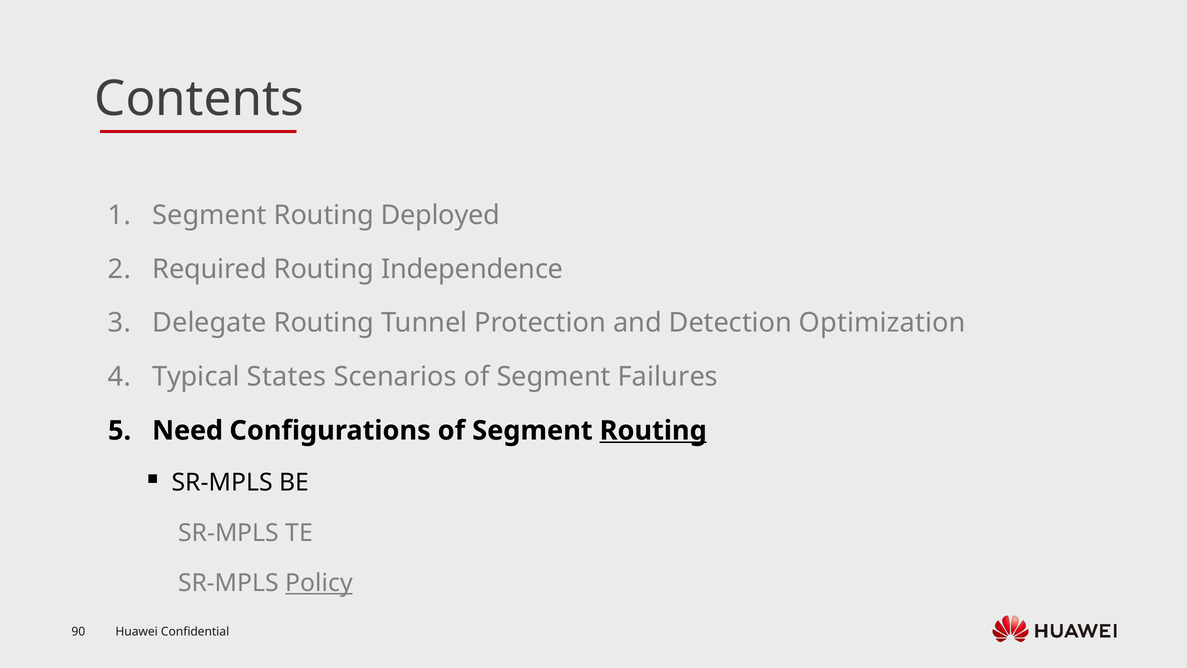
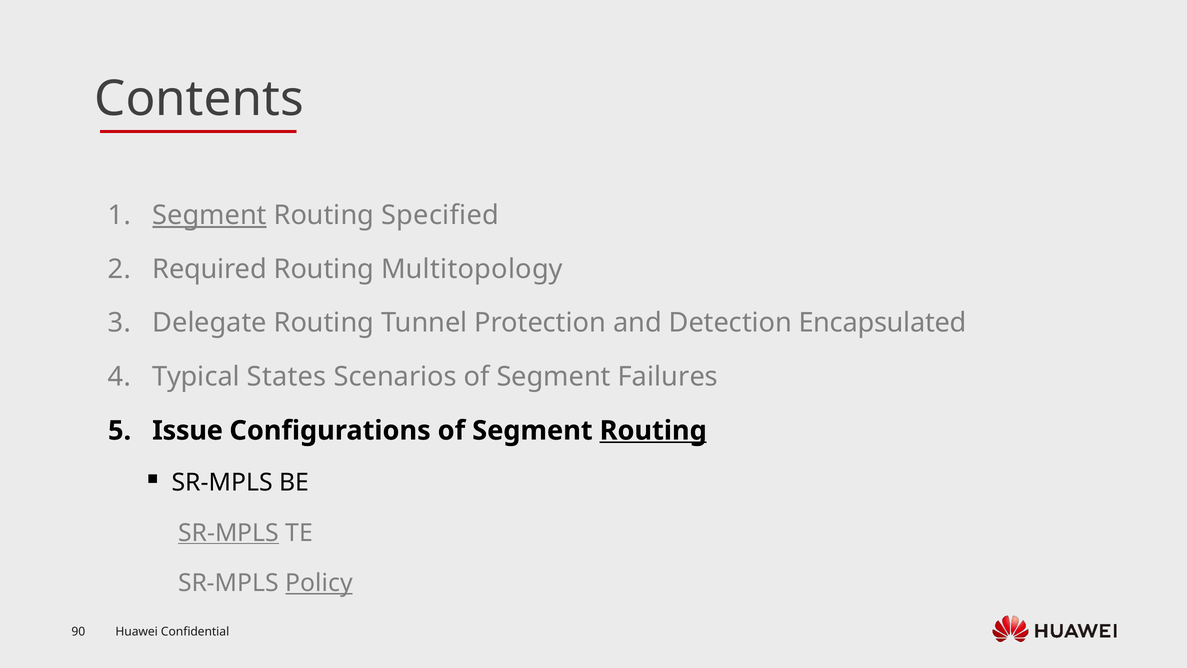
Segment at (210, 215) underline: none -> present
Deployed: Deployed -> Specified
Independence: Independence -> Multitopology
Optimization: Optimization -> Encapsulated
Need: Need -> Issue
SR-MPLS at (229, 533) underline: none -> present
